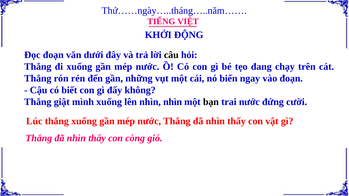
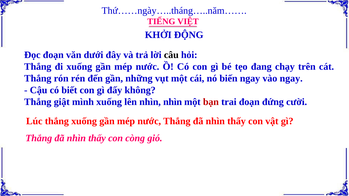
vào đoạn: đoạn -> ngay
bạn colour: black -> red
trai nước: nước -> đoạn
